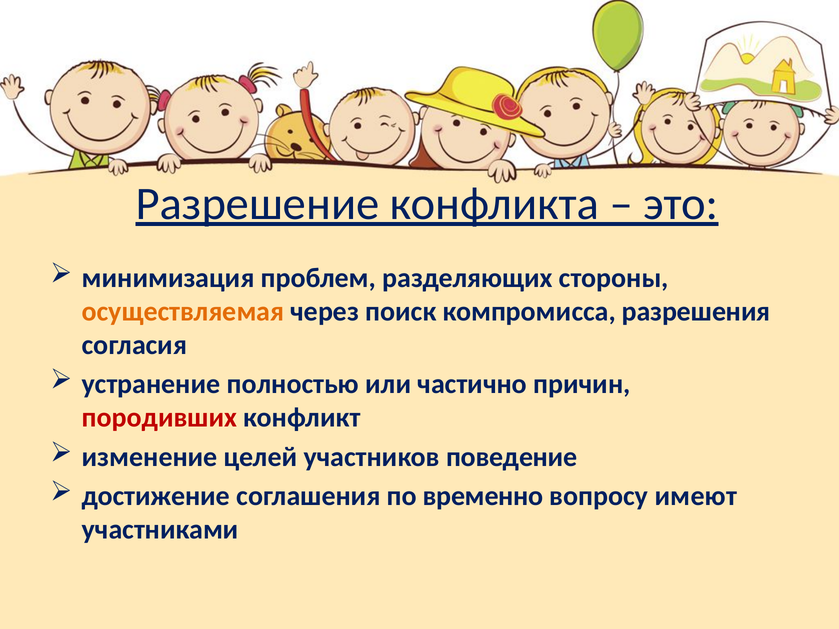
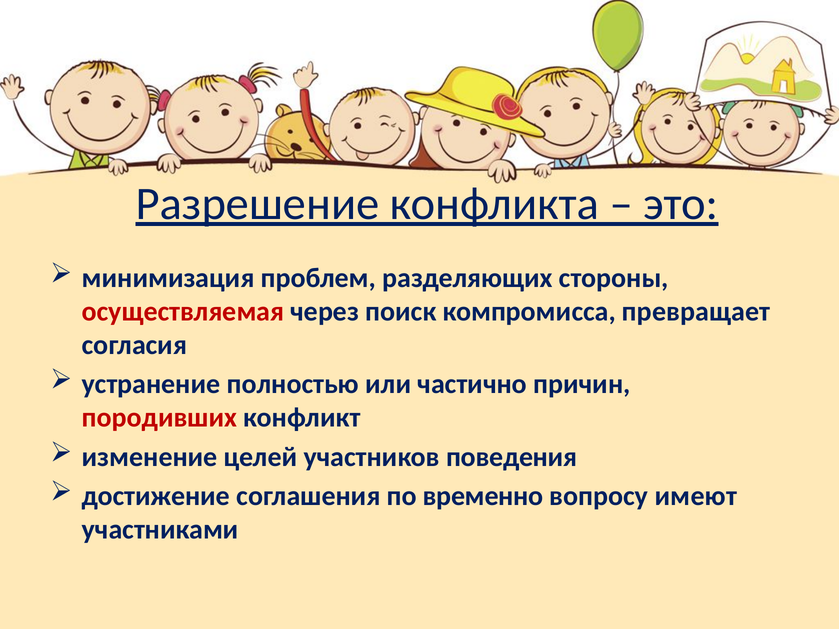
осуществляемая colour: orange -> red
разрешения: разрешения -> превращает
поведение: поведение -> поведения
